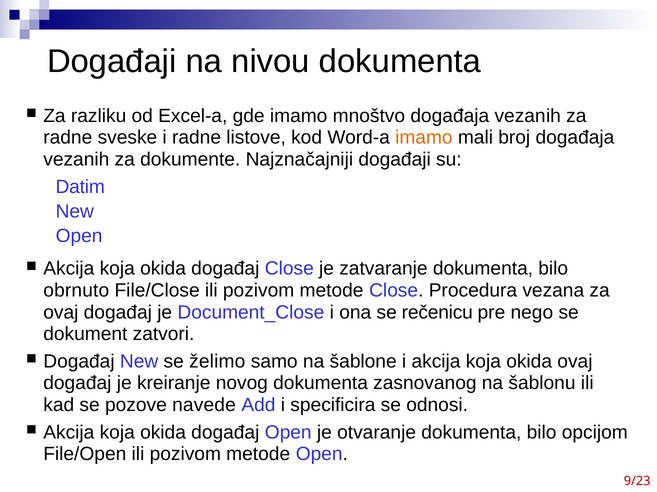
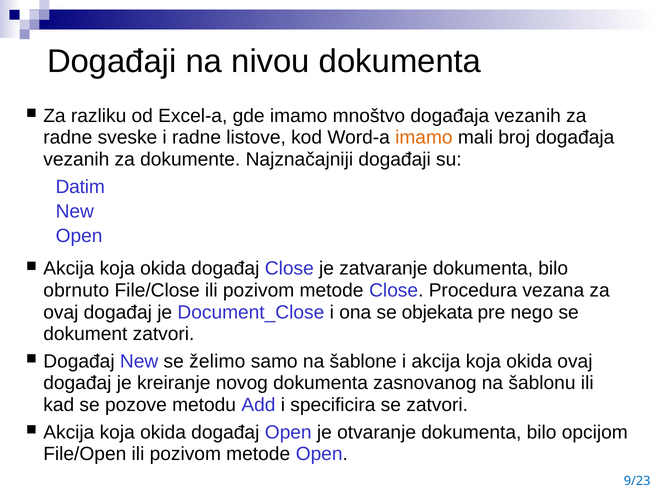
rečenicu: rečenicu -> objekata
navede: navede -> metodu
se odnosi: odnosi -> zatvori
9/23 colour: red -> blue
